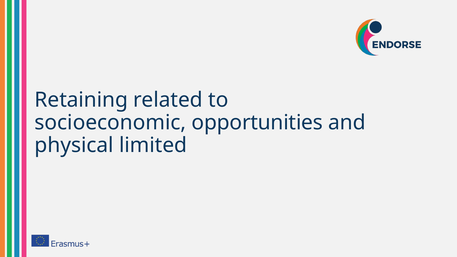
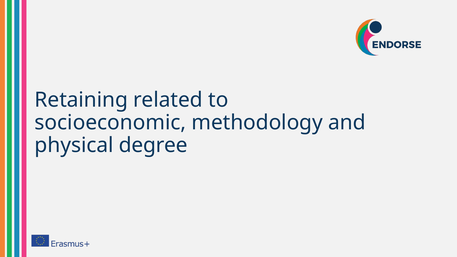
opportunities: opportunities -> methodology
limited: limited -> degree
